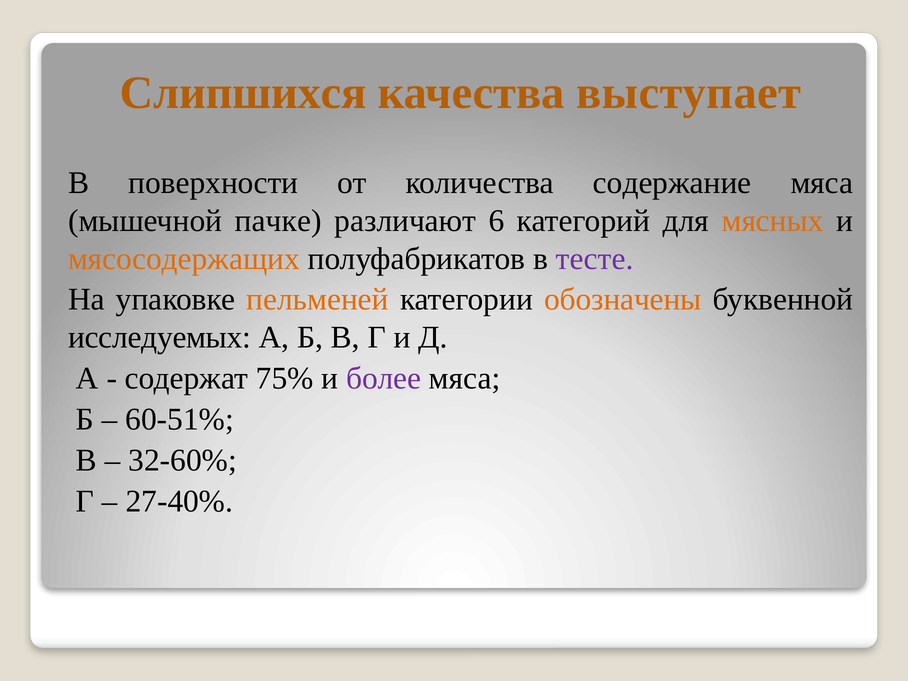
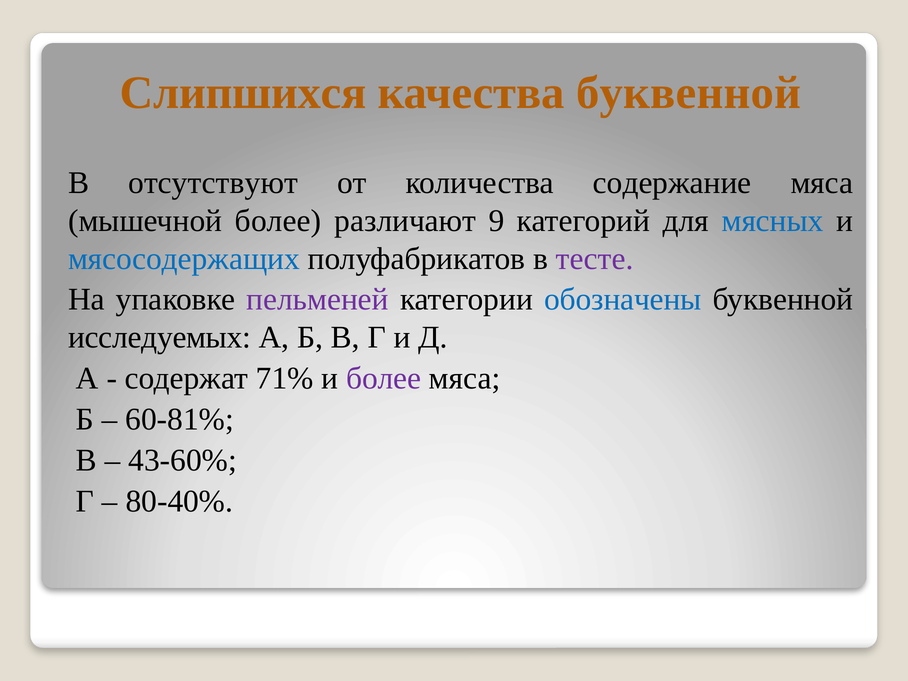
качества выступает: выступает -> буквенной
поверхности: поверхности -> отсутствуют
мышечной пачке: пачке -> более
6: 6 -> 9
мясных colour: orange -> blue
мясосодержащих colour: orange -> blue
пельменей colour: orange -> purple
обозначены colour: orange -> blue
75%: 75% -> 71%
60-51%: 60-51% -> 60-81%
32-60%: 32-60% -> 43-60%
27-40%: 27-40% -> 80-40%
